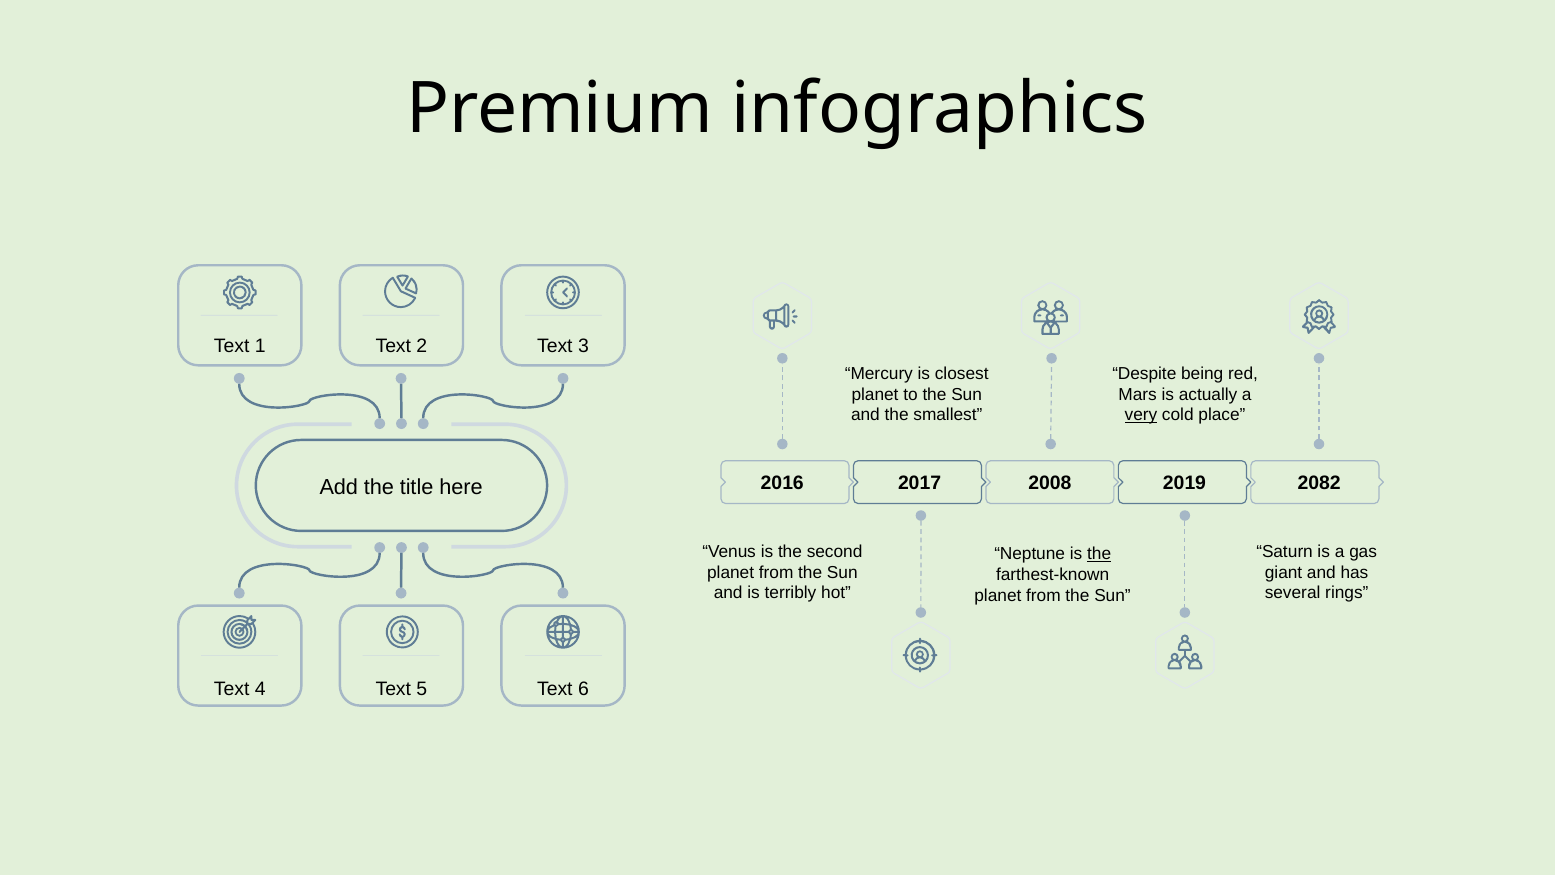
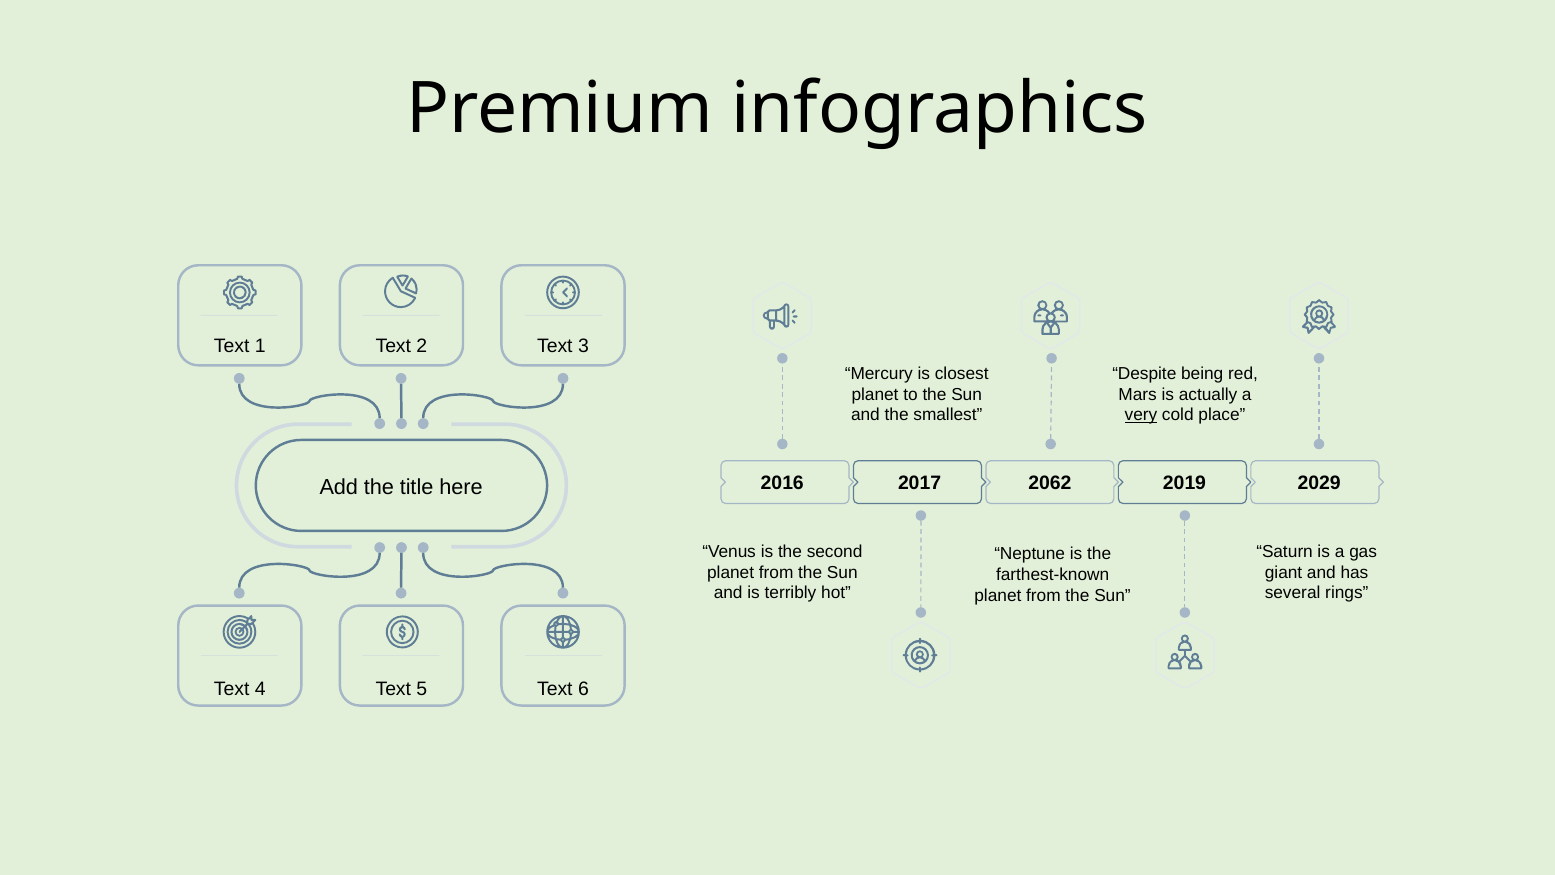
2008: 2008 -> 2062
2082: 2082 -> 2029
the at (1099, 554) underline: present -> none
